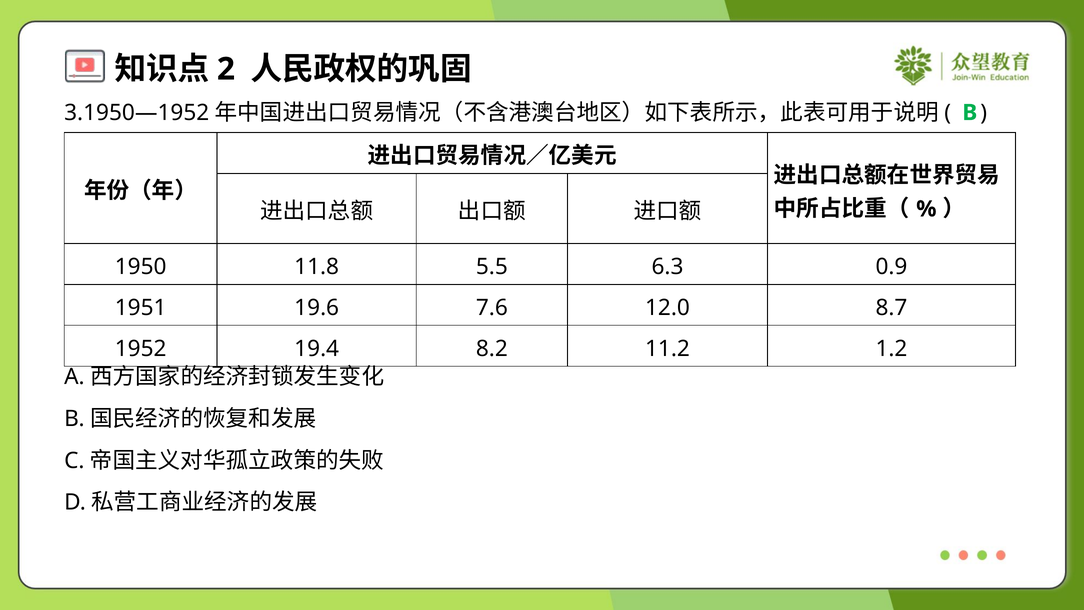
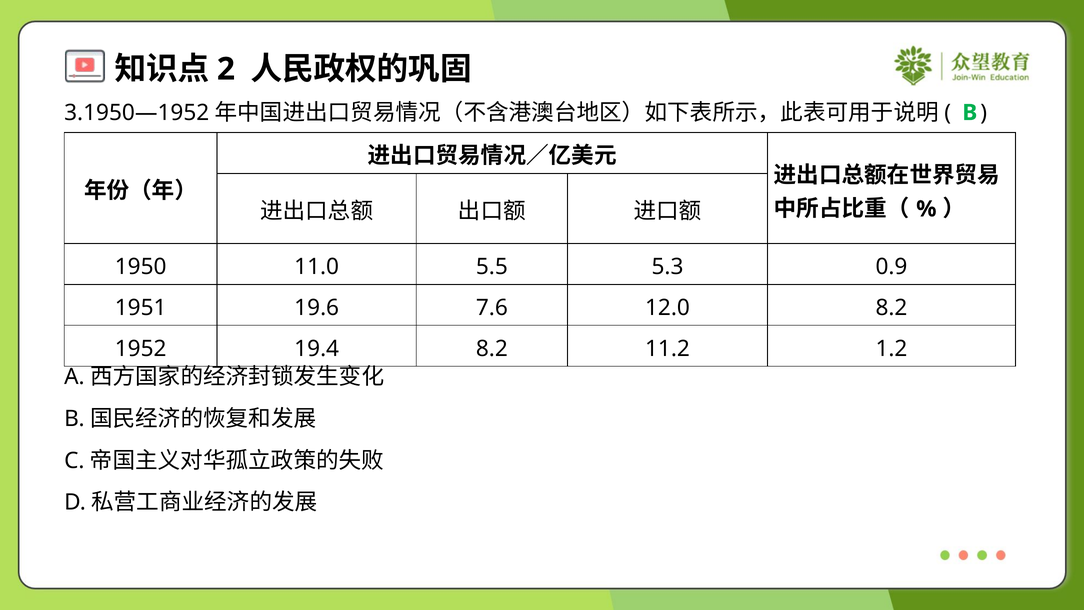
11.8: 11.8 -> 11.0
6.3: 6.3 -> 5.3
12.0 8.7: 8.7 -> 8.2
